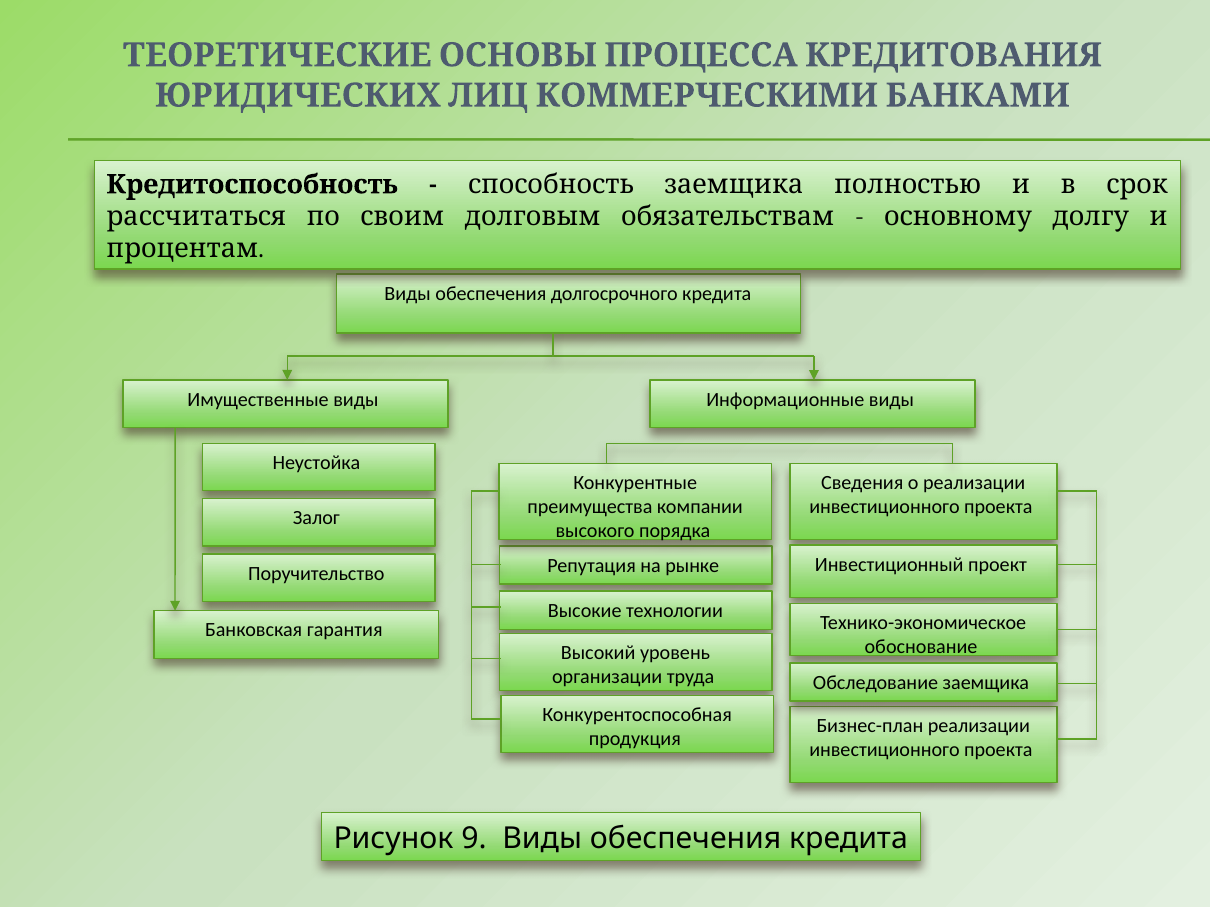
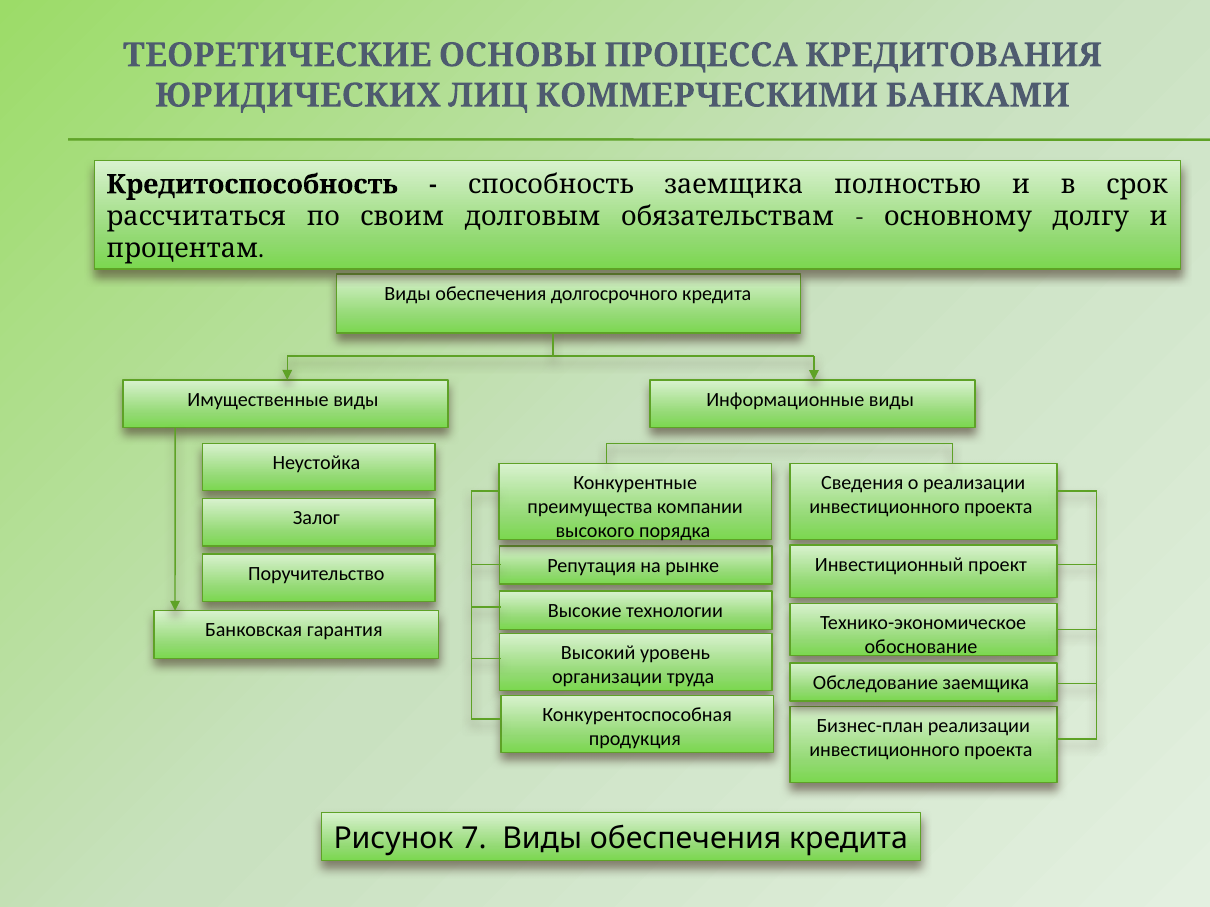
9: 9 -> 7
